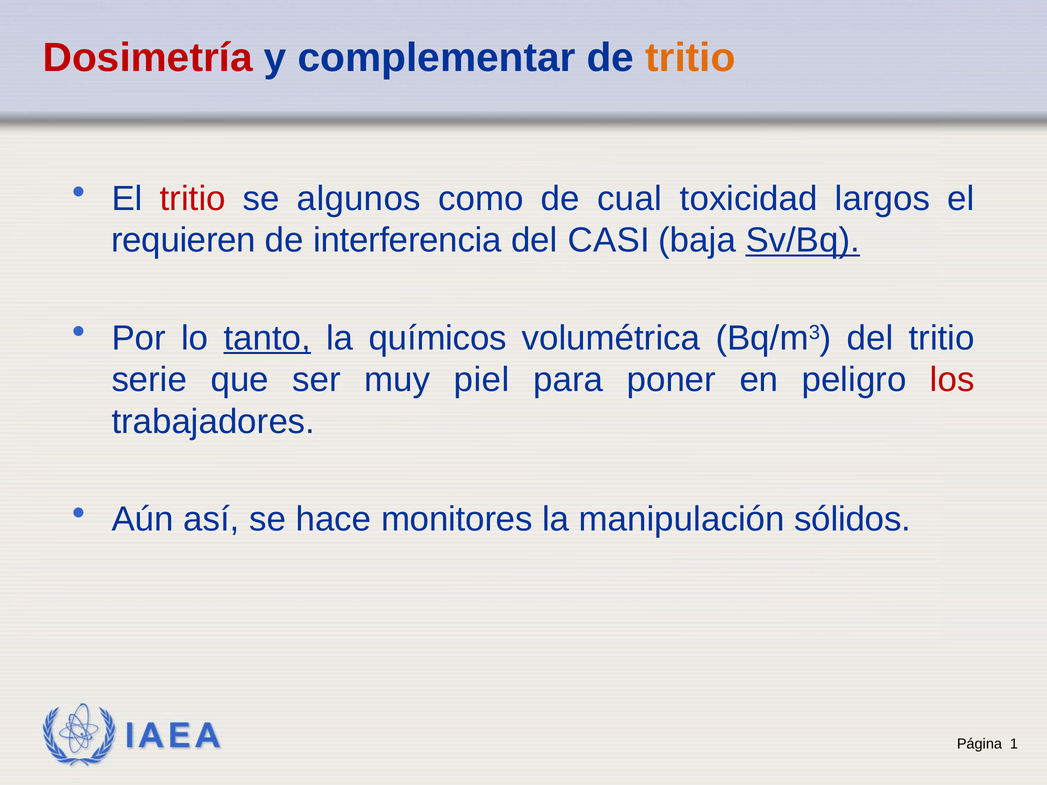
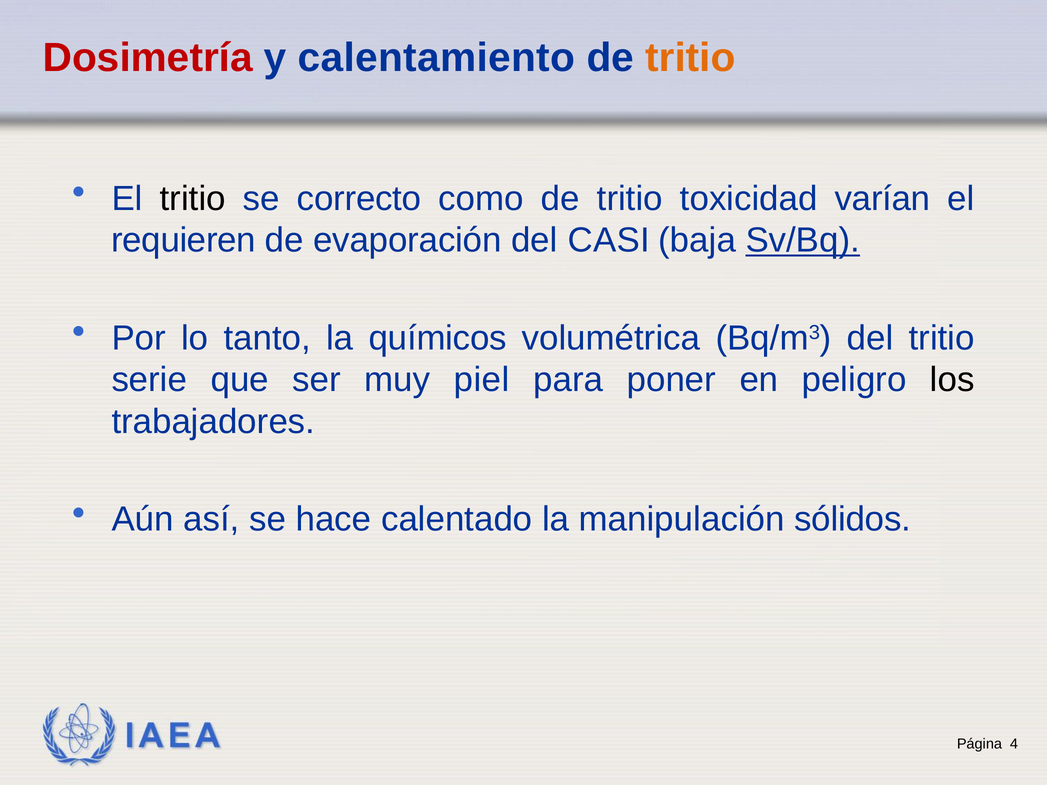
complementar: complementar -> calentamiento
tritio at (193, 199) colour: red -> black
algunos: algunos -> correcto
como de cual: cual -> tritio
largos: largos -> varían
interferencia: interferencia -> evaporación
tanto underline: present -> none
los colour: red -> black
monitores: monitores -> calentado
1: 1 -> 4
